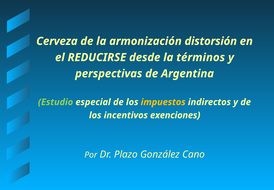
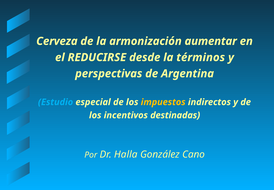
distorsión: distorsión -> aumentar
Estudio colour: light green -> light blue
exenciones: exenciones -> destinadas
Plazo: Plazo -> Halla
